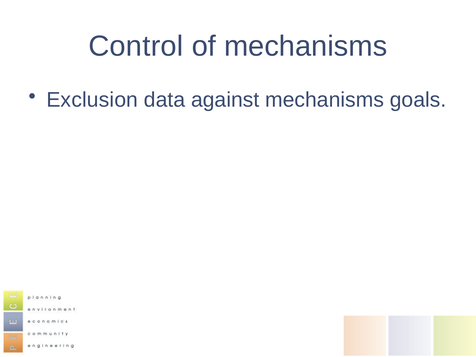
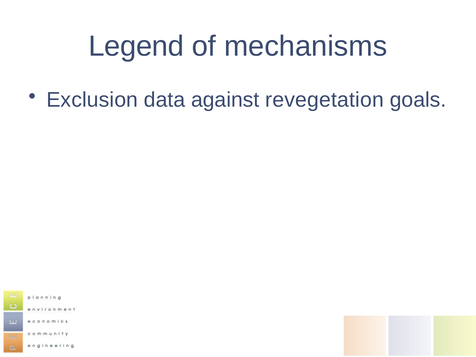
Control: Control -> Legend
against mechanisms: mechanisms -> revegetation
